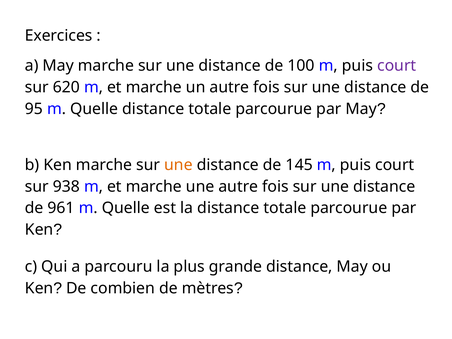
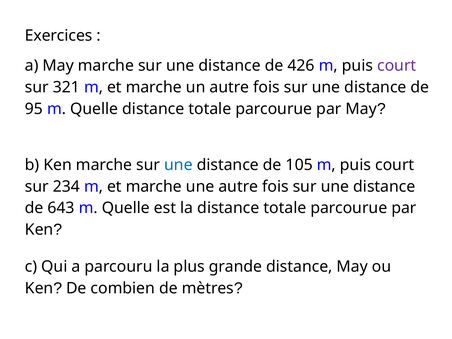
100: 100 -> 426
620: 620 -> 321
une at (178, 165) colour: orange -> blue
145: 145 -> 105
938: 938 -> 234
961: 961 -> 643
